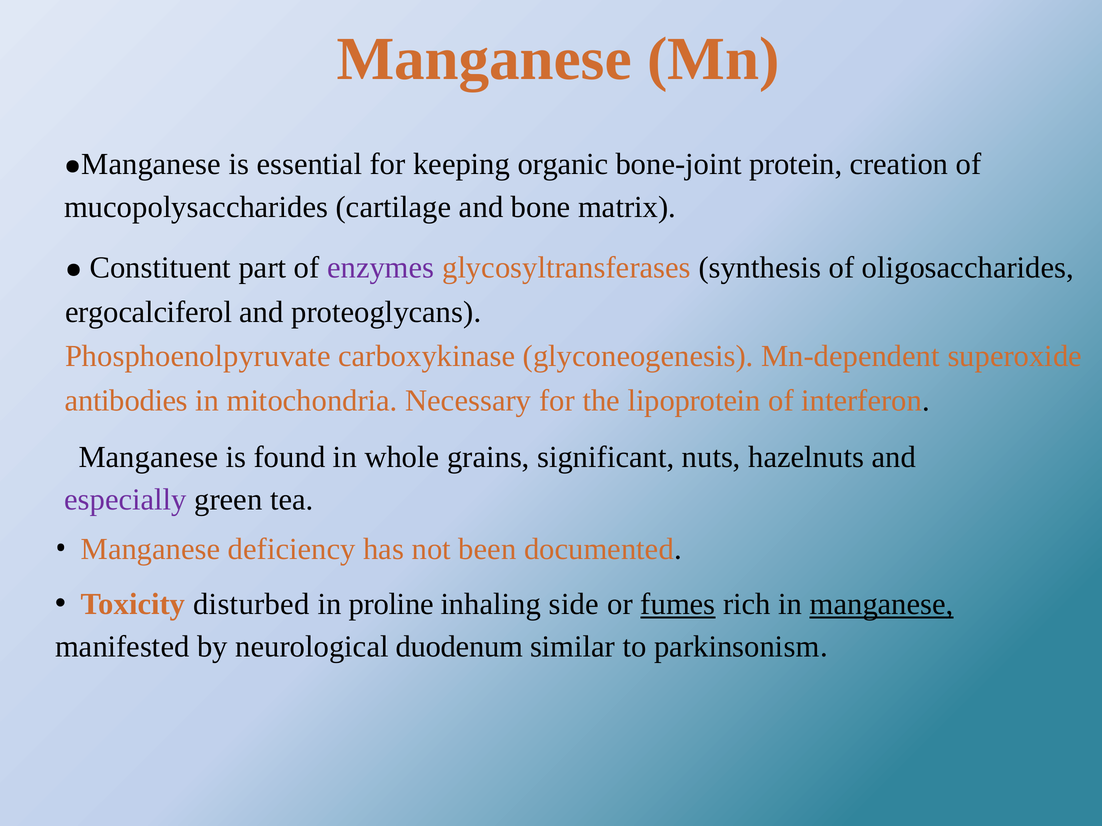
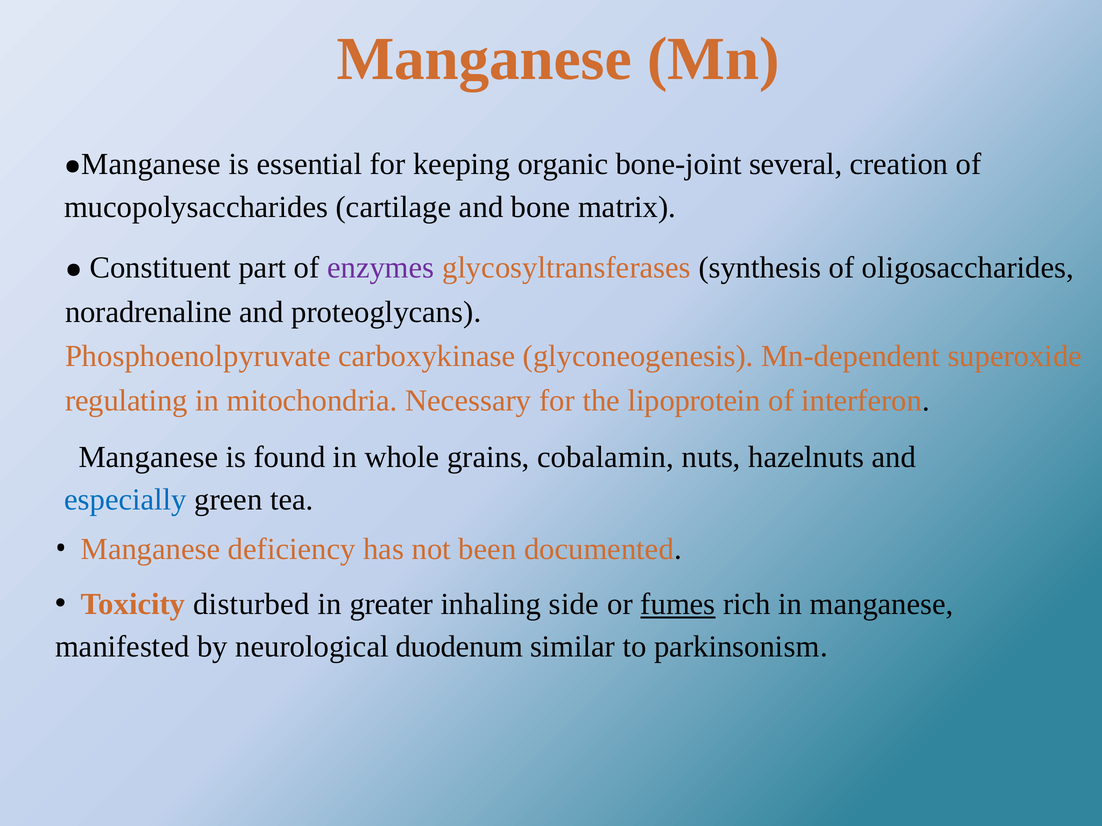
protein: protein -> several
ergocalciferol: ergocalciferol -> noradrenaline
antibodies: antibodies -> regulating
significant: significant -> cobalamin
especially colour: purple -> blue
proline: proline -> greater
manganese at (882, 605) underline: present -> none
